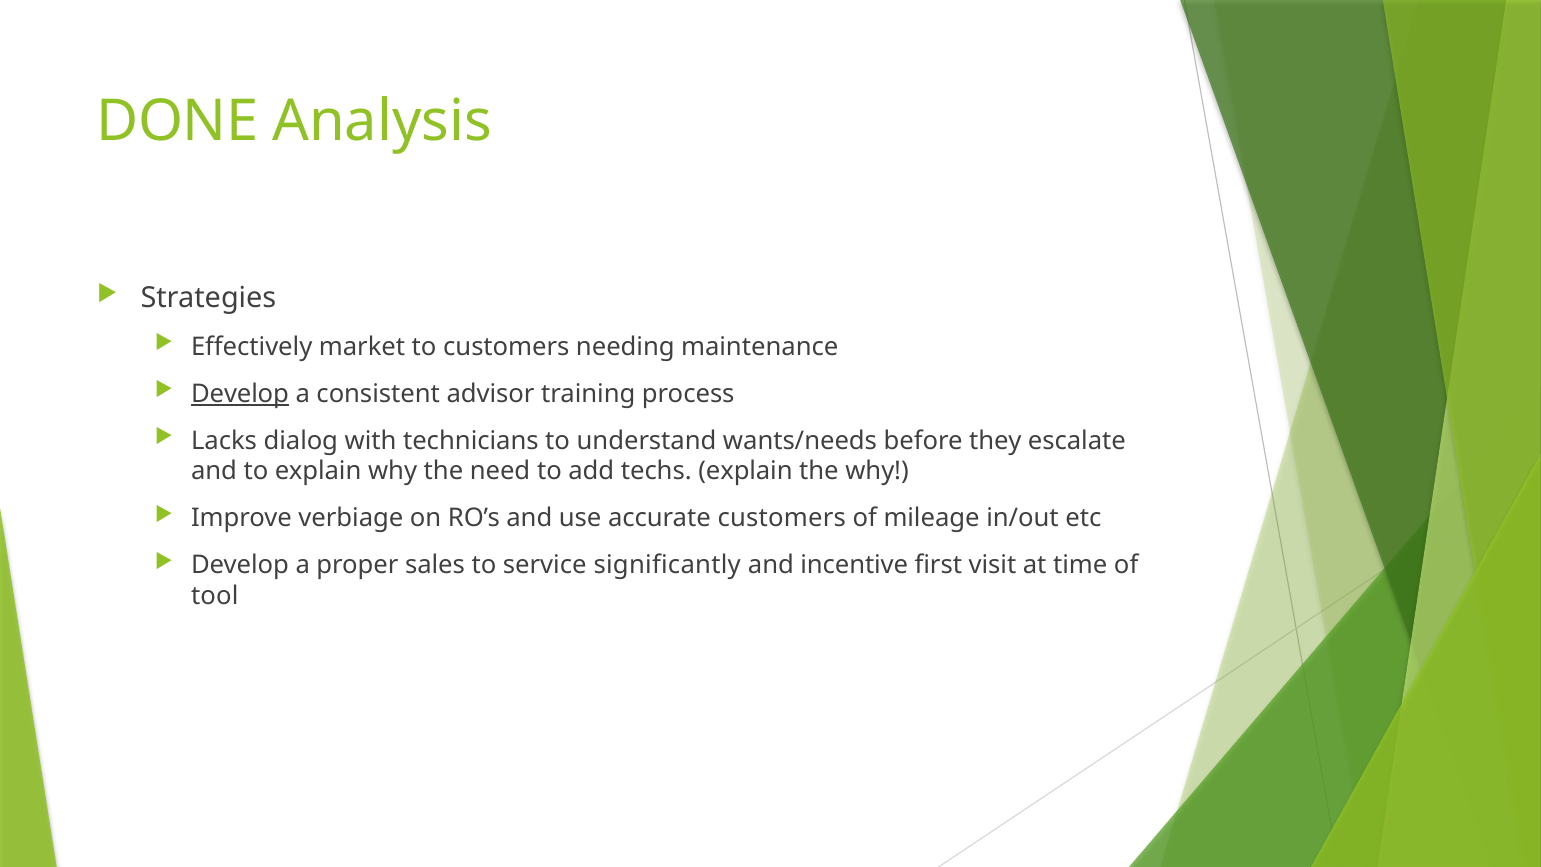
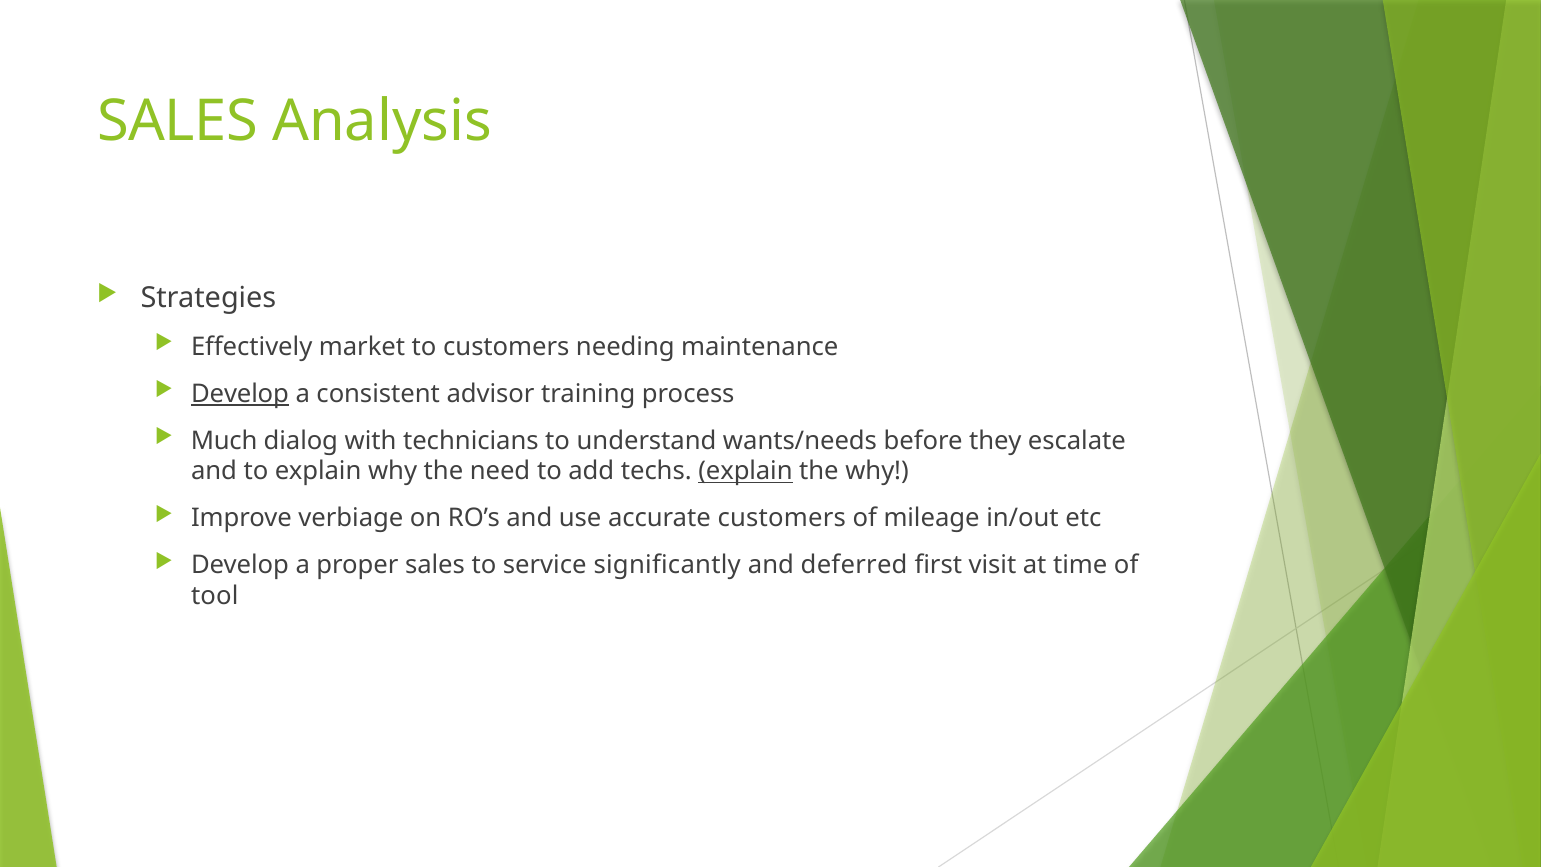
DONE at (178, 122): DONE -> SALES
Lacks: Lacks -> Much
explain at (745, 471) underline: none -> present
incentive: incentive -> deferred
